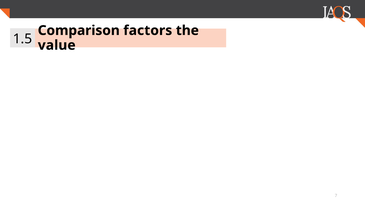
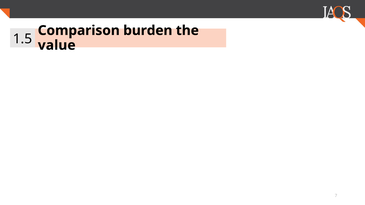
factors: factors -> burden
